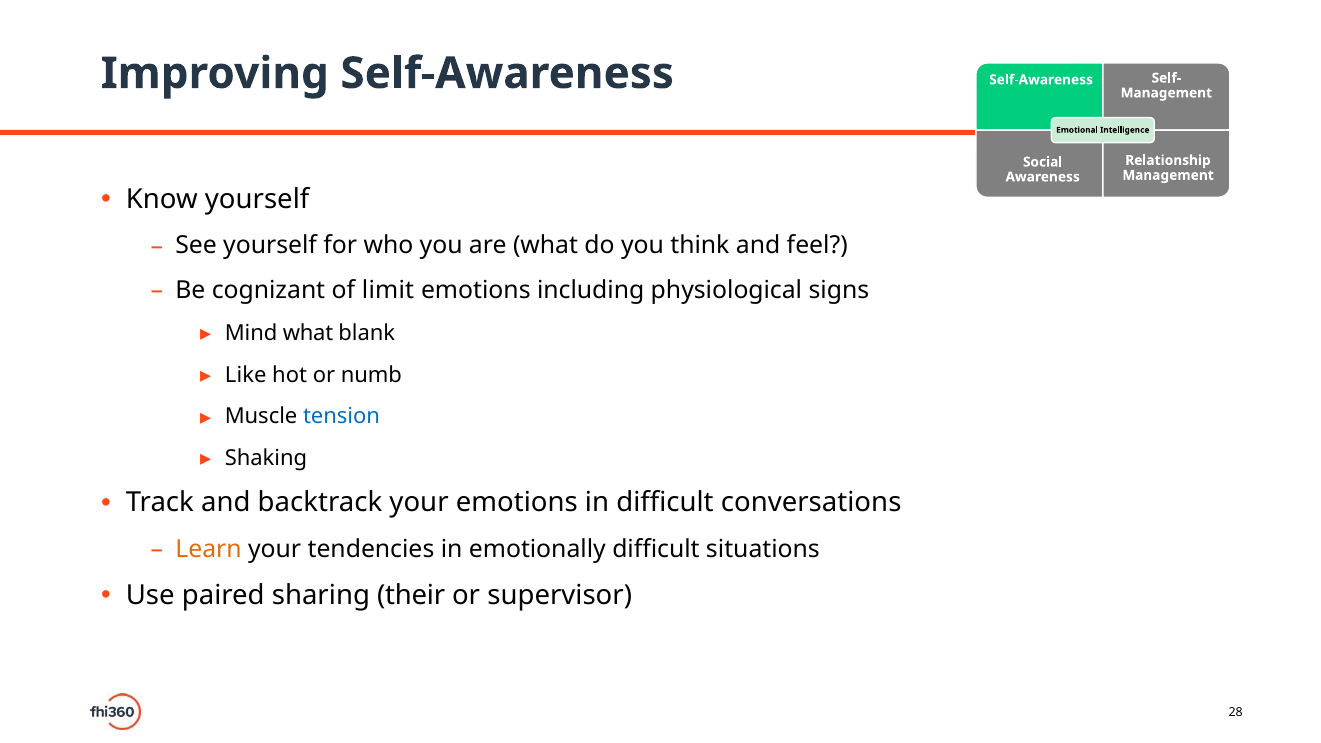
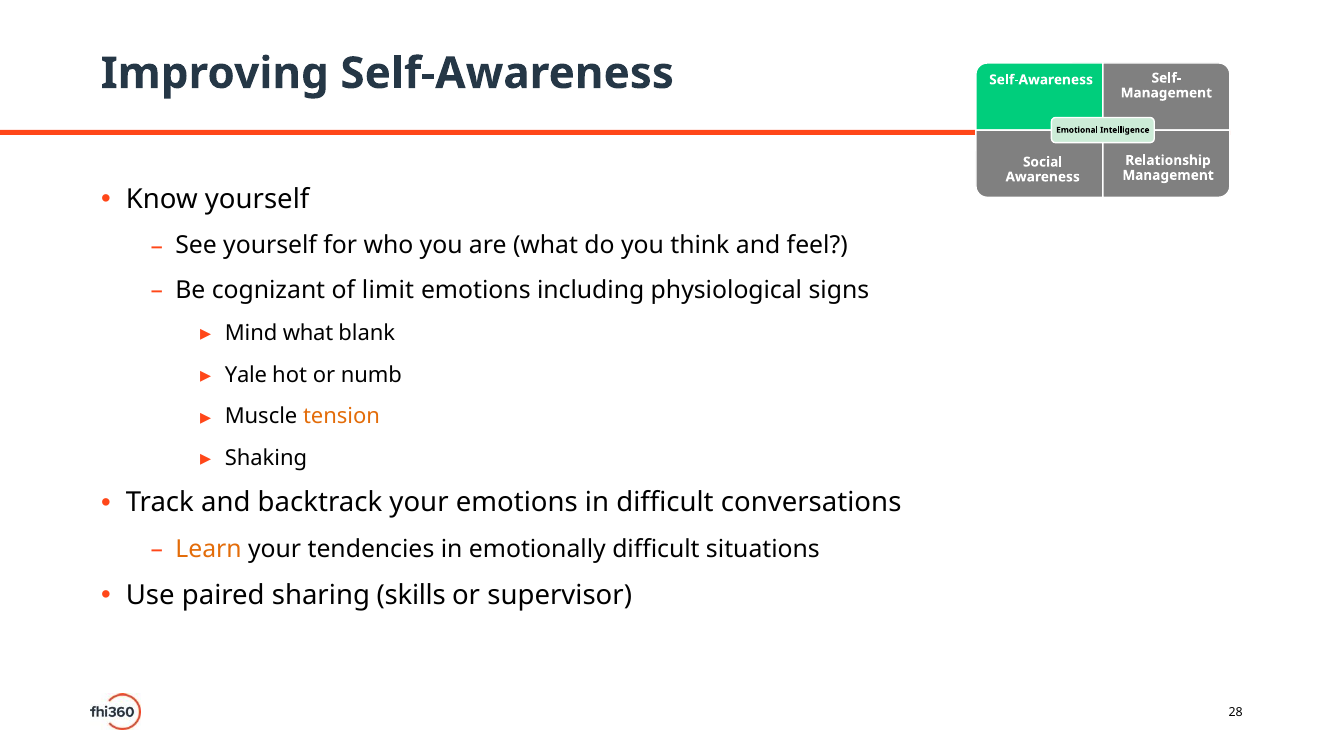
Like: Like -> Yale
tension colour: blue -> orange
their: their -> skills
